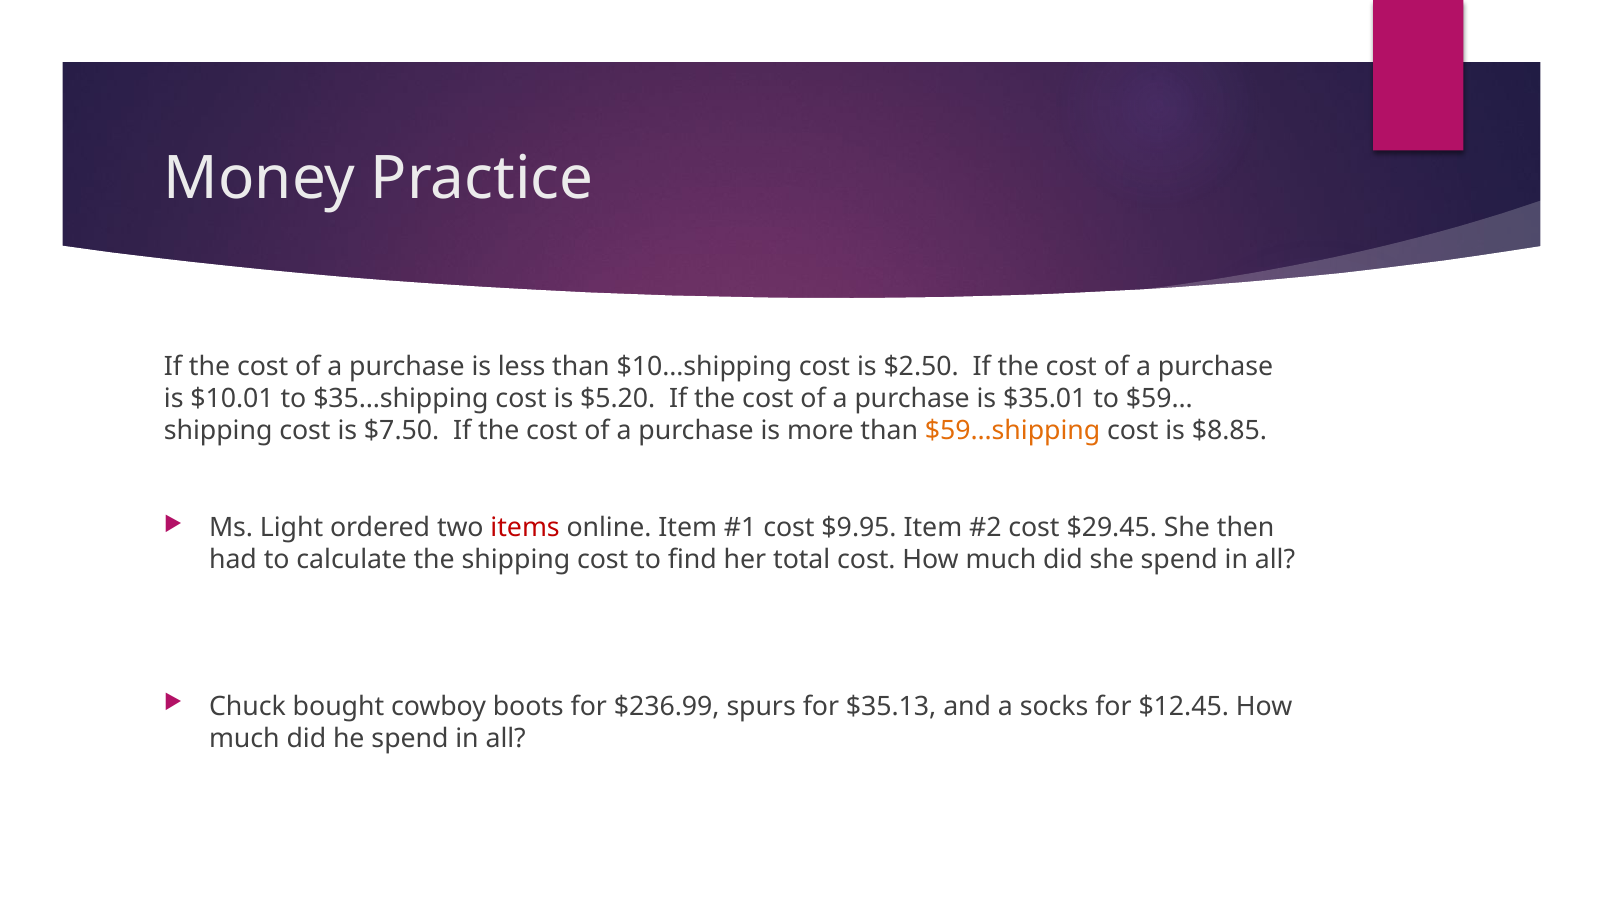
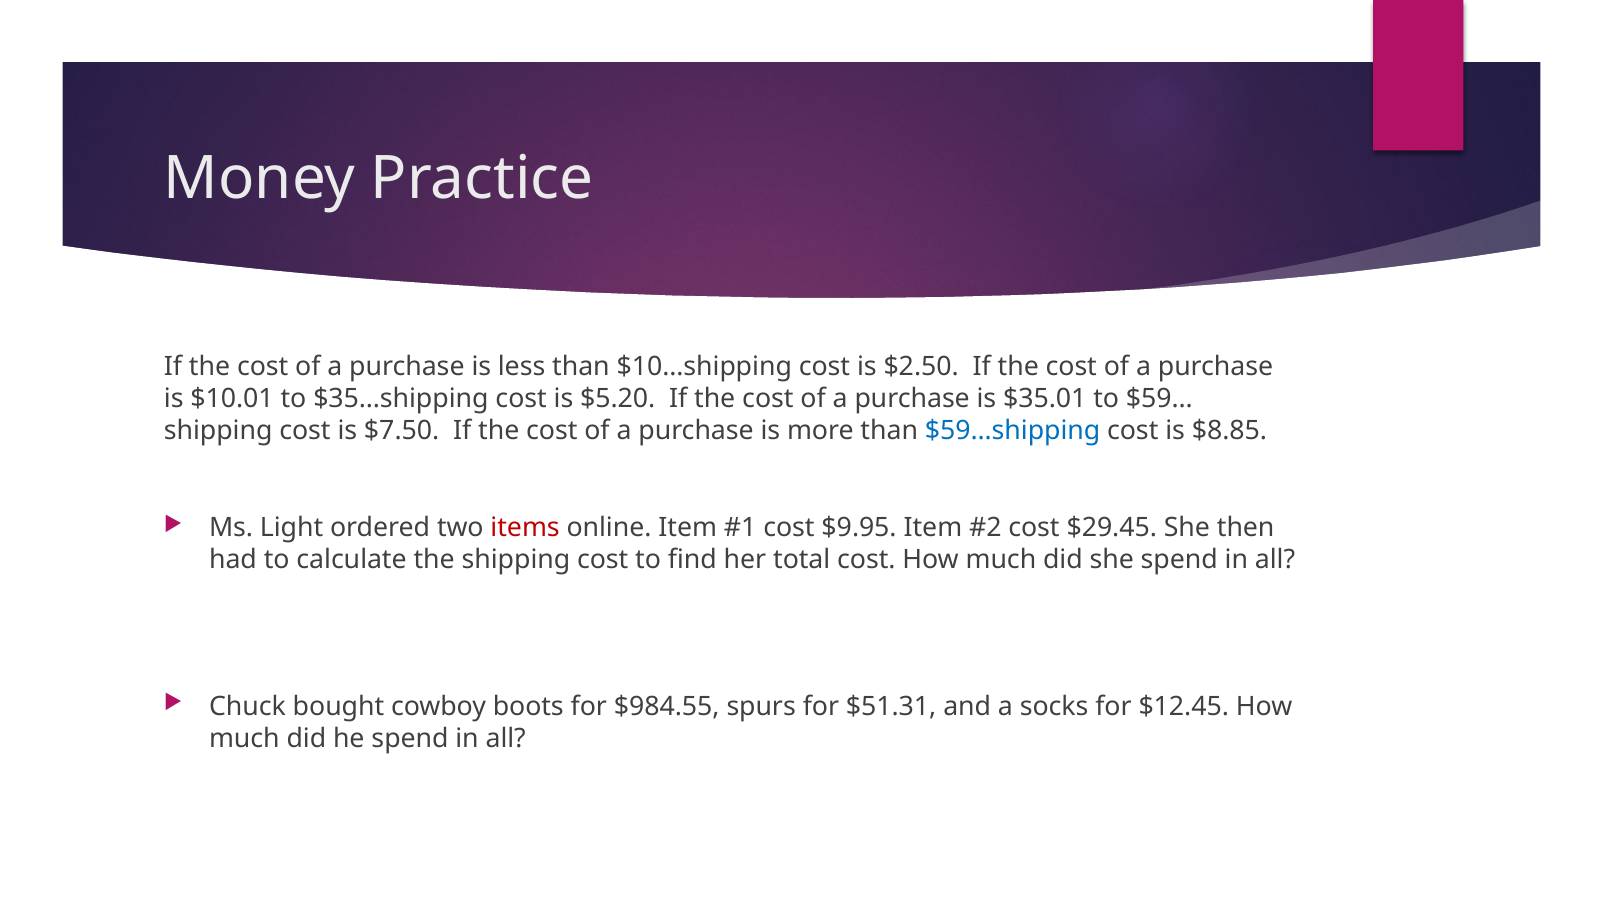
$59…shipping colour: orange -> blue
$236.99: $236.99 -> $984.55
$35.13: $35.13 -> $51.31
